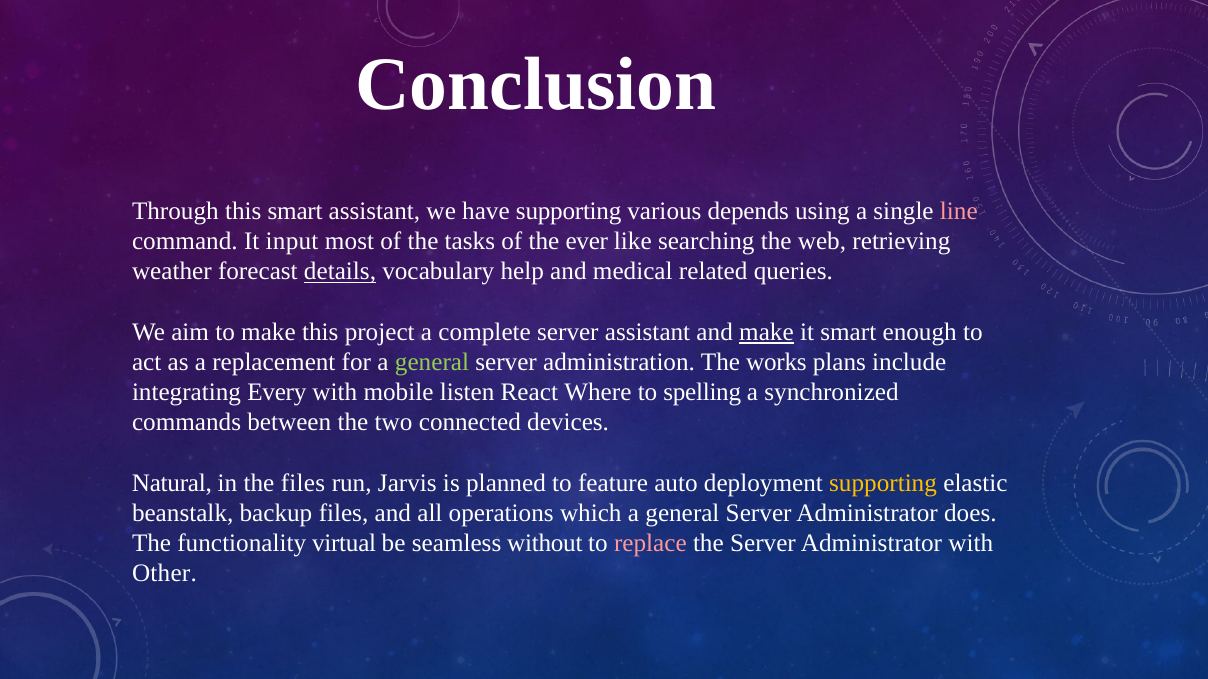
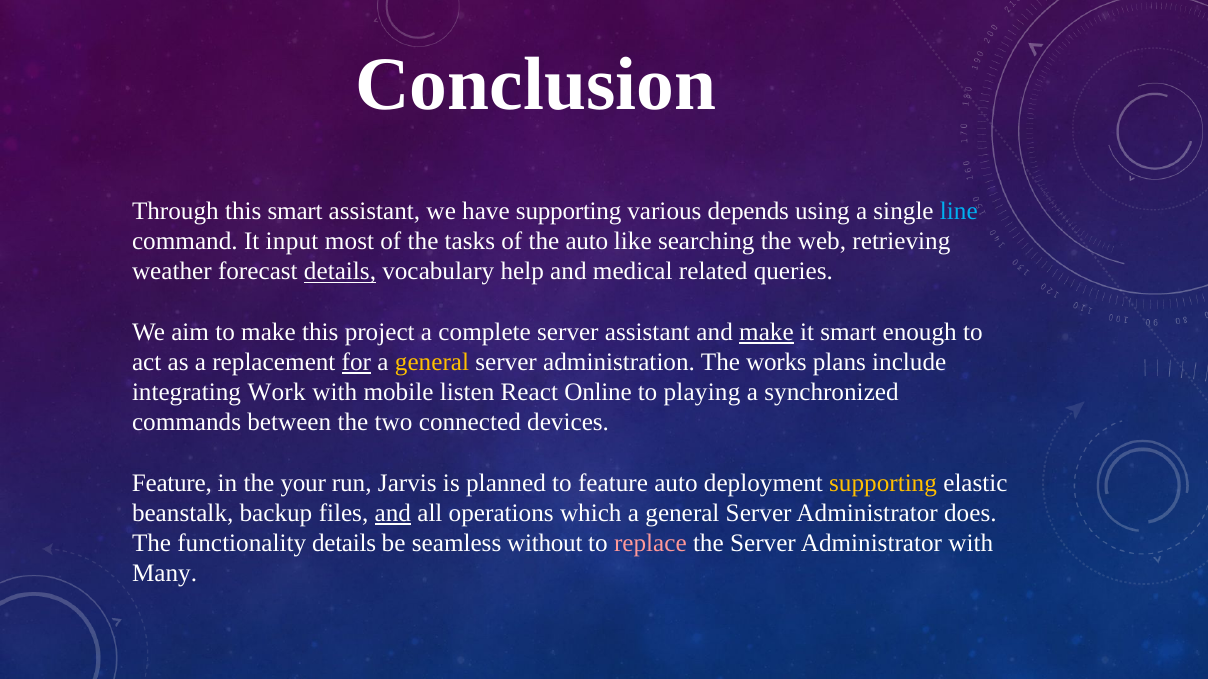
line colour: pink -> light blue
the ever: ever -> auto
for underline: none -> present
general at (432, 362) colour: light green -> yellow
Every: Every -> Work
Where: Where -> Online
spelling: spelling -> playing
Natural at (172, 483): Natural -> Feature
the files: files -> your
and at (393, 513) underline: none -> present
functionality virtual: virtual -> details
Other: Other -> Many
